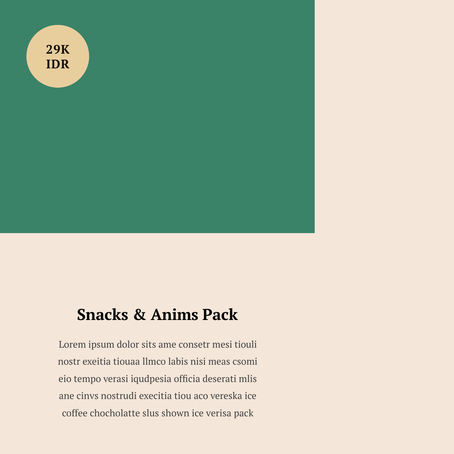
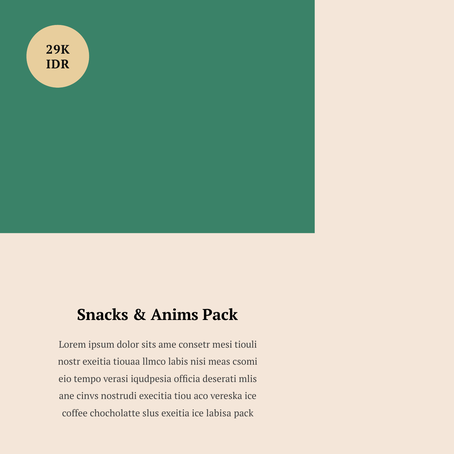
slus shown: shown -> exeitia
verisa: verisa -> labisa
